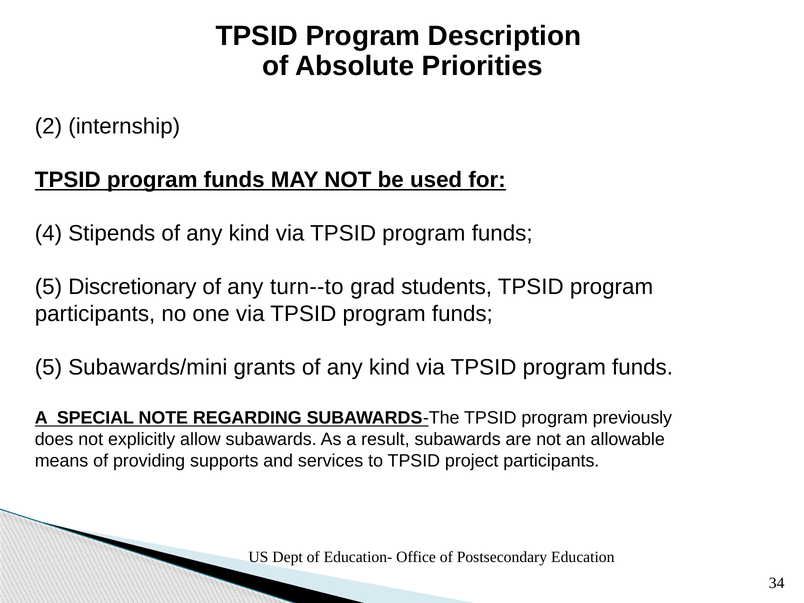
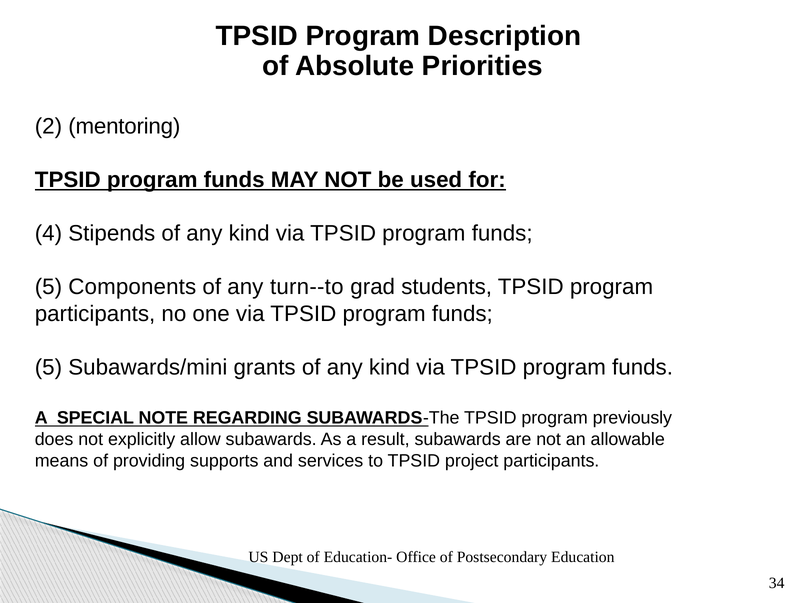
internship: internship -> mentoring
Discretionary: Discretionary -> Components
